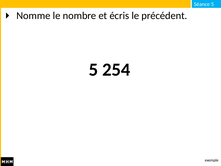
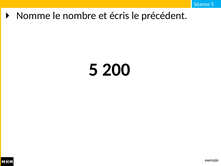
254: 254 -> 200
